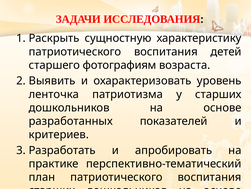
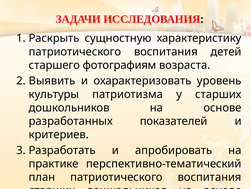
ленточка: ленточка -> культуры
